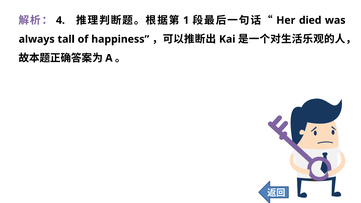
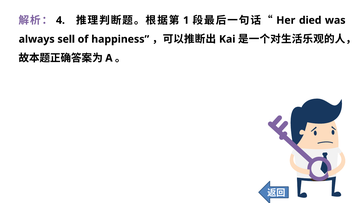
tall: tall -> sell
